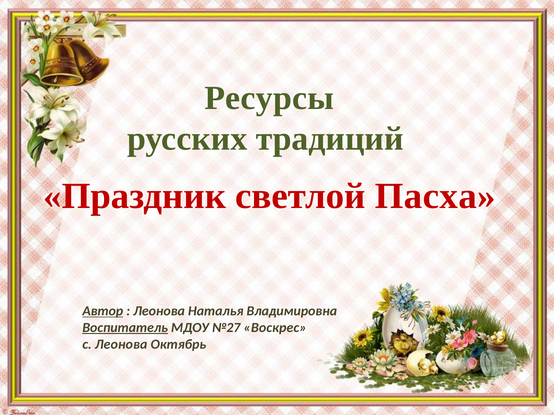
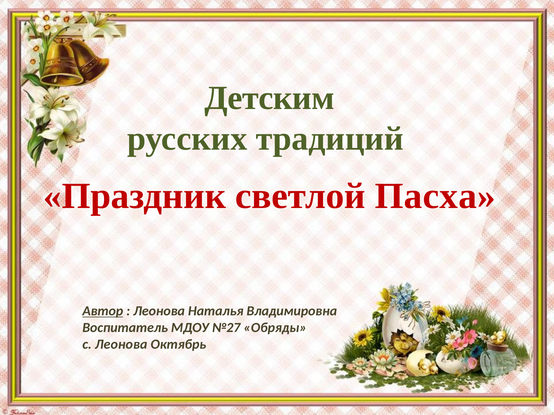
Ресурсы: Ресурсы -> Детским
Воспитатель underline: present -> none
Воскрес: Воскрес -> Обряды
